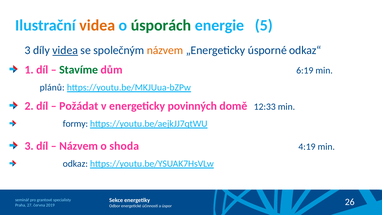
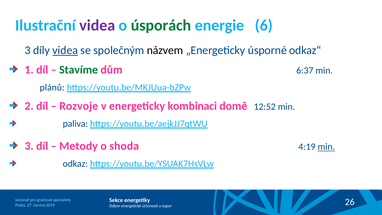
videa at (97, 25) colour: orange -> purple
5: 5 -> 6
názvem at (165, 50) colour: orange -> black
6:19: 6:19 -> 6:37
Požádat: Požádat -> Rozvoje
povinných: povinných -> kombinaci
12:33: 12:33 -> 12:52
formy: formy -> paliva
Názvem at (79, 146): Názvem -> Metody
min at (326, 147) underline: none -> present
